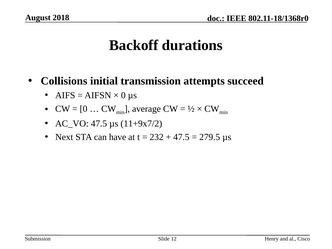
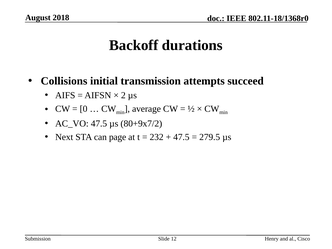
0 at (123, 95): 0 -> 2
11+9x7/2: 11+9x7/2 -> 80+9x7/2
have: have -> page
